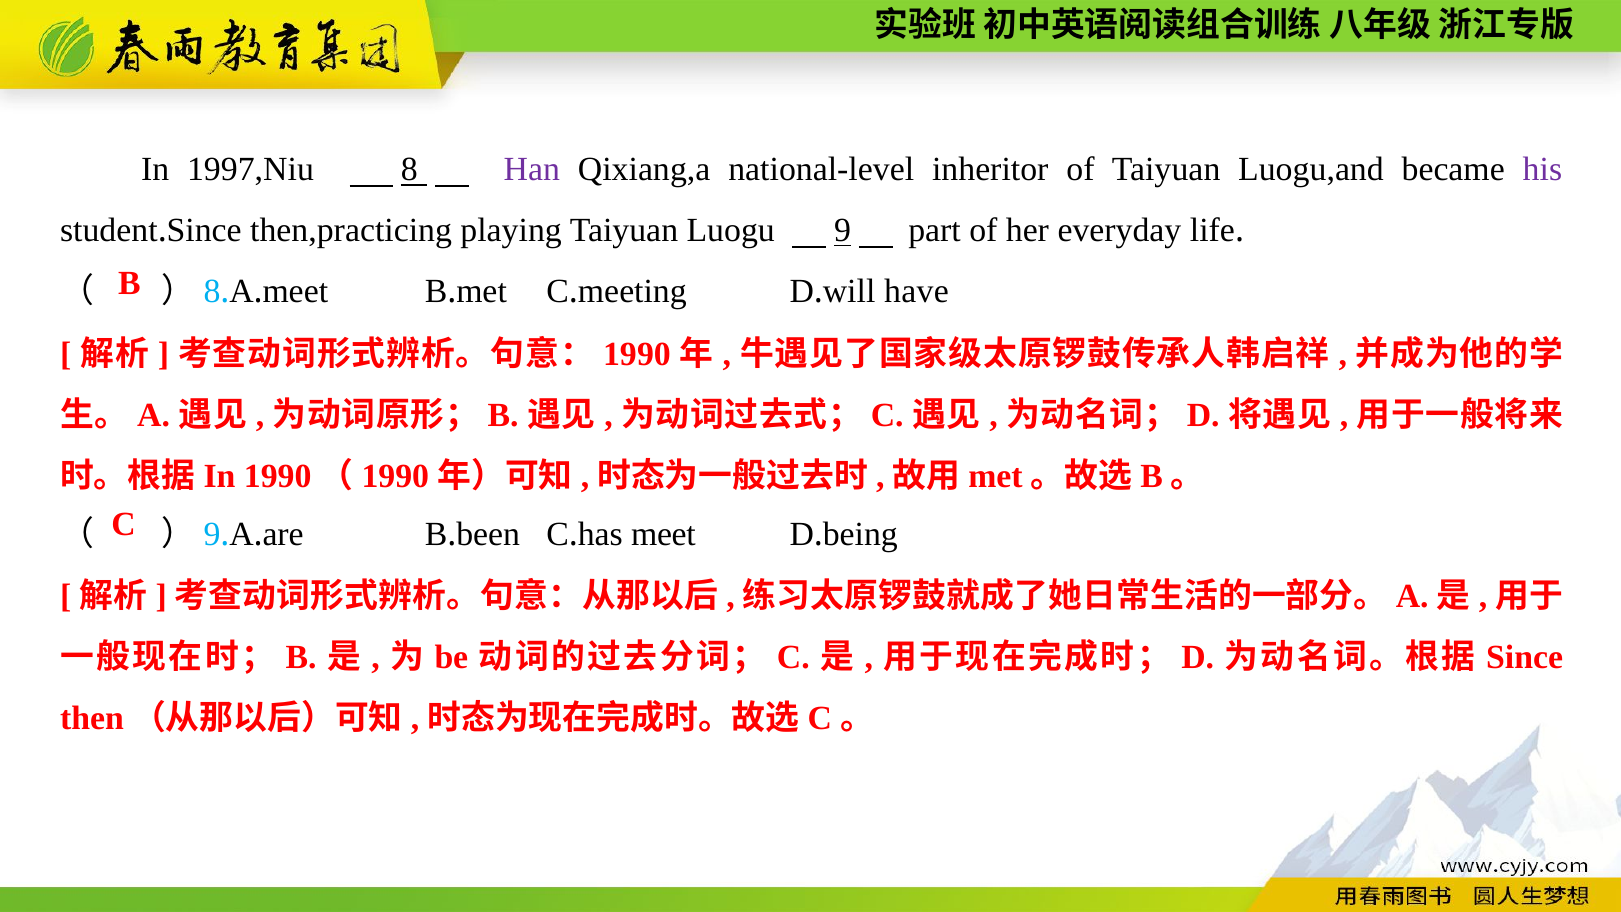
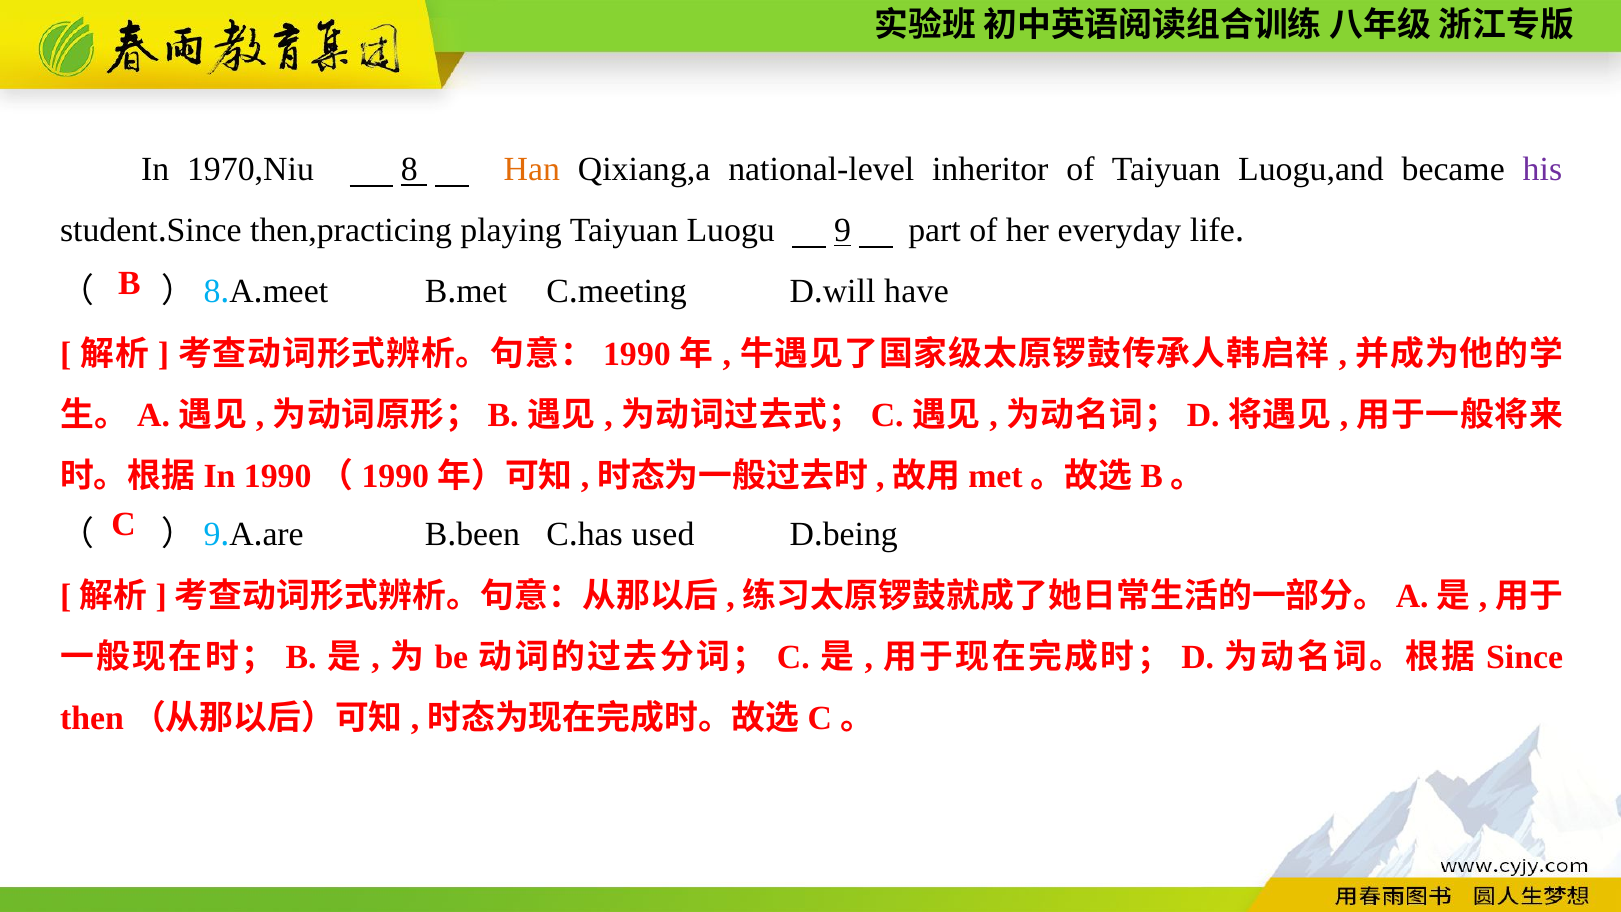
1997,Niu: 1997,Niu -> 1970,Niu
Han colour: purple -> orange
meet at (663, 535): meet -> used
